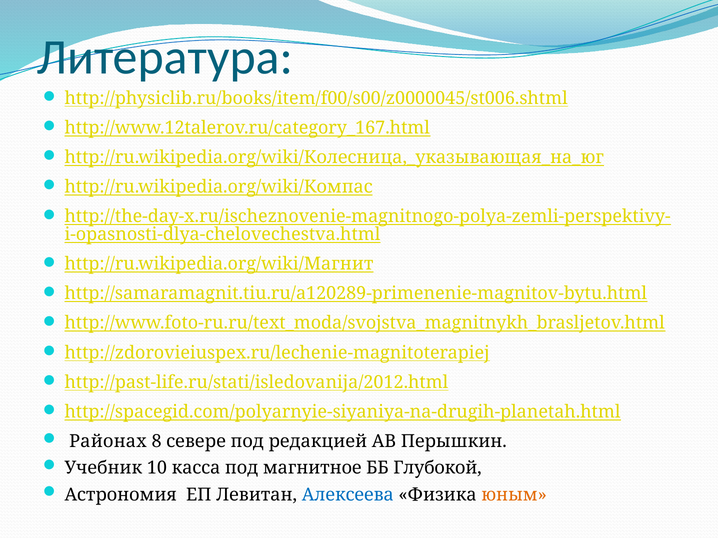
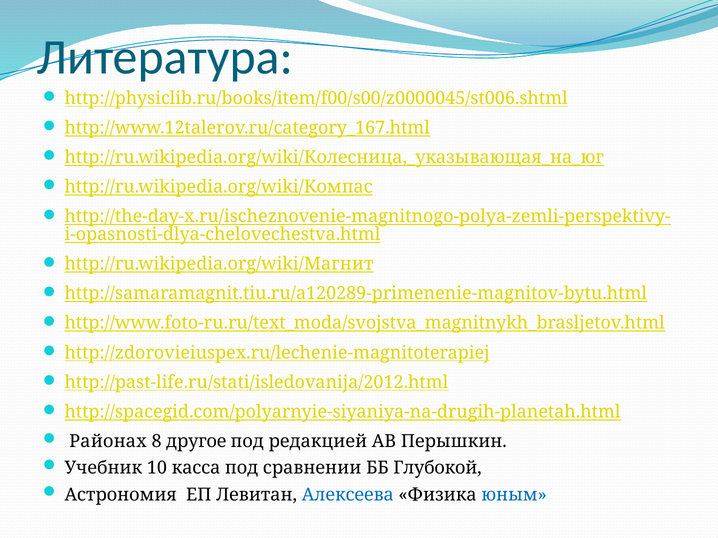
севере: севере -> другое
магнитное: магнитное -> сравнении
юным colour: orange -> blue
